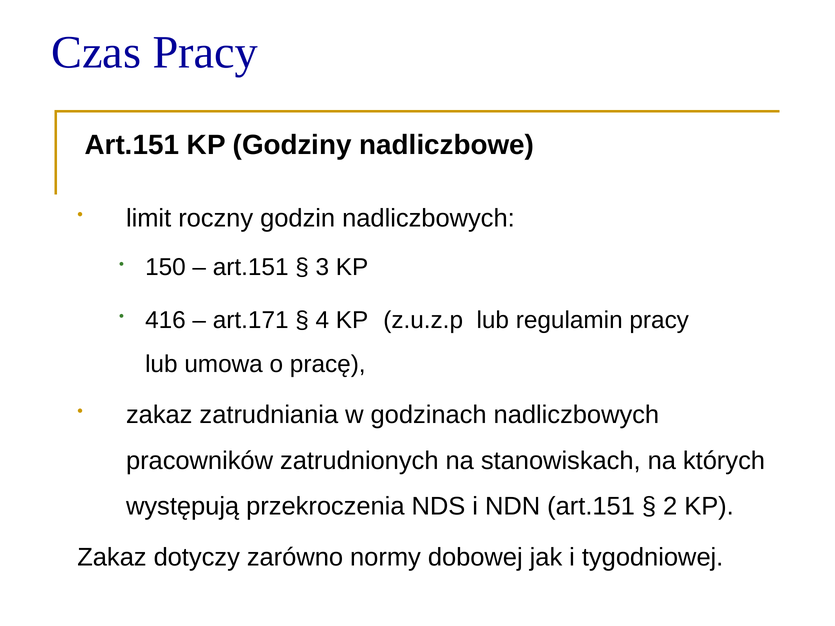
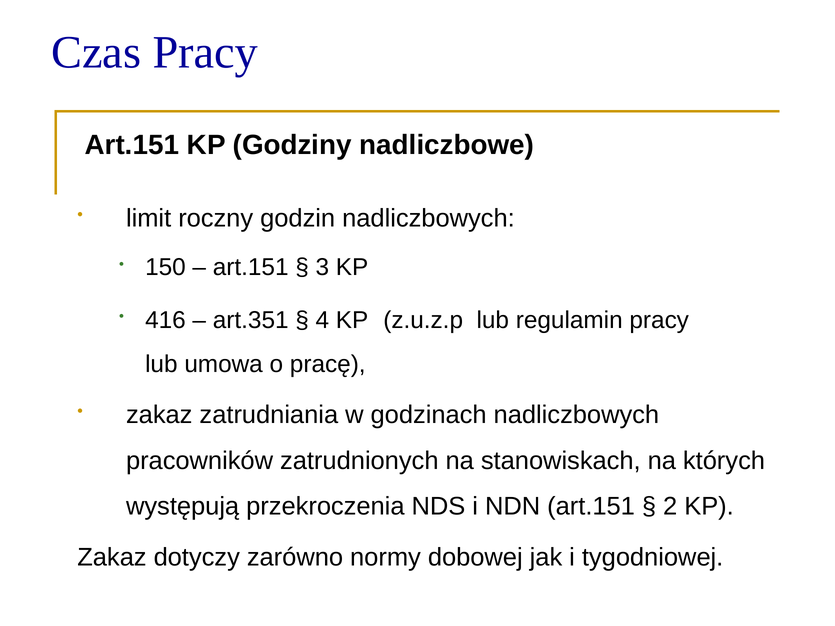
art.171: art.171 -> art.351
